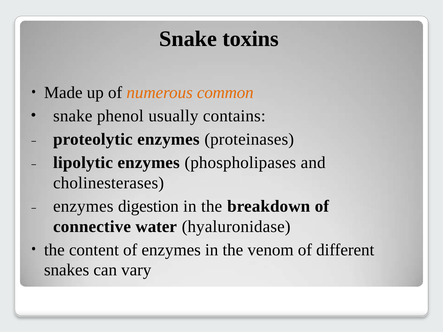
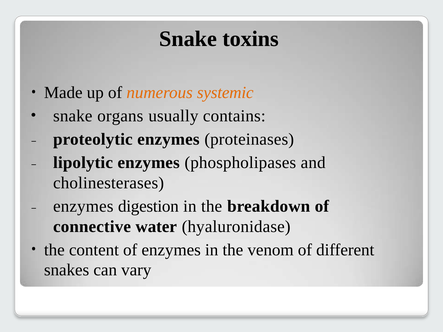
common: common -> systemic
phenol: phenol -> organs
